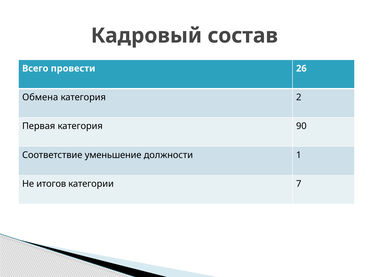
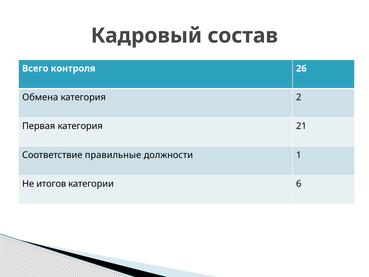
провести: провести -> контроля
90: 90 -> 21
уменьшение: уменьшение -> правильные
7: 7 -> 6
